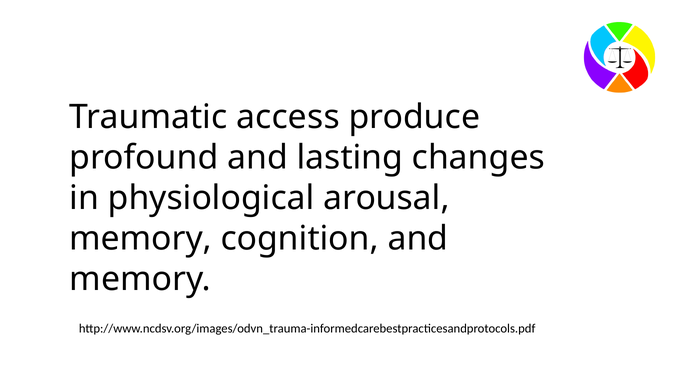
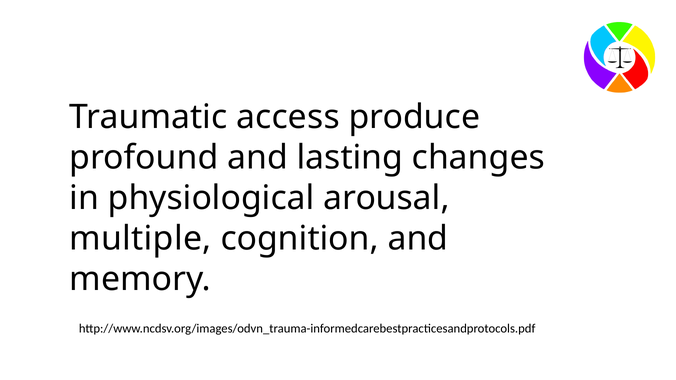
memory at (141, 239): memory -> multiple
